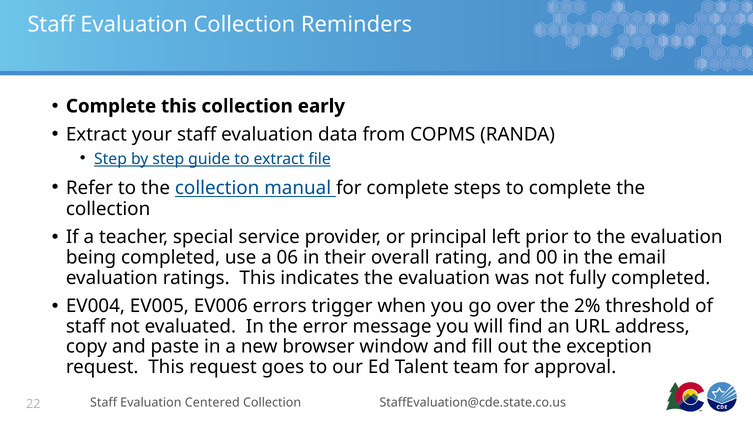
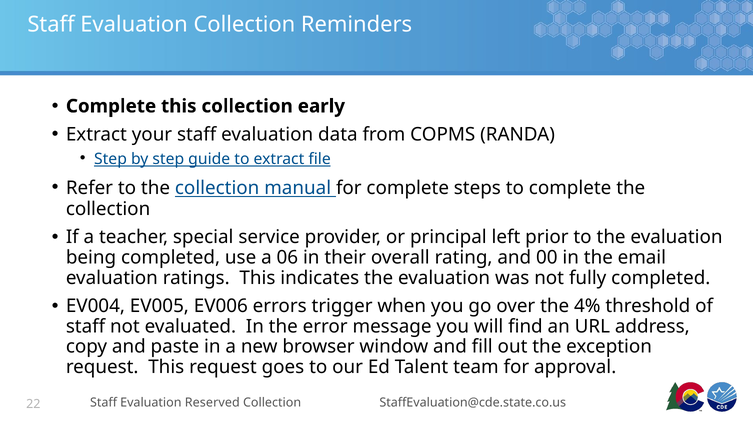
2%: 2% -> 4%
Centered: Centered -> Reserved
